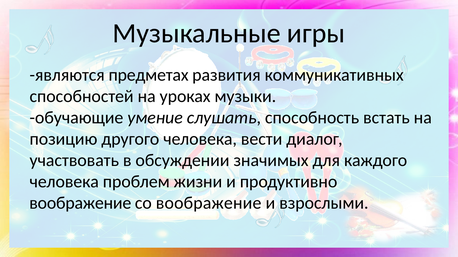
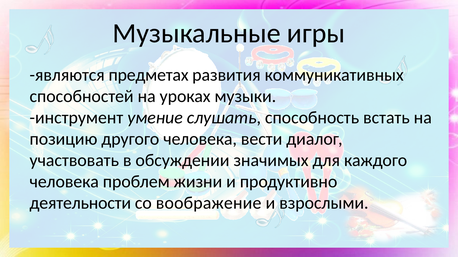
обучающие: обучающие -> инструмент
воображение at (80, 203): воображение -> деятельности
